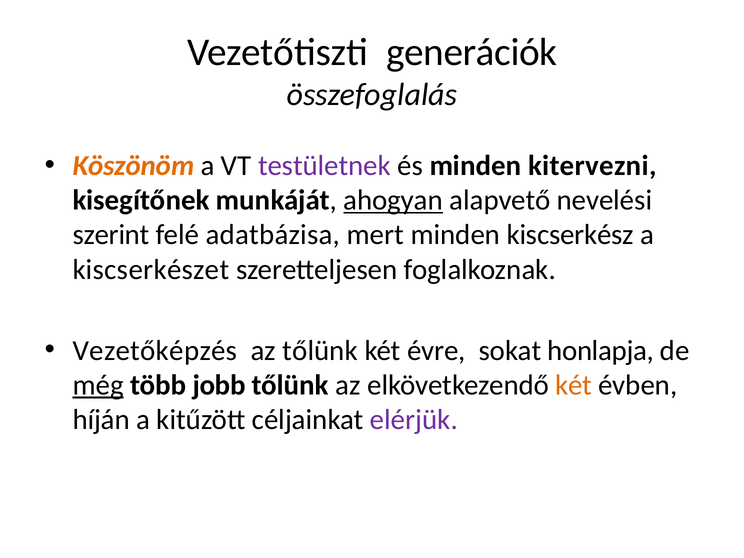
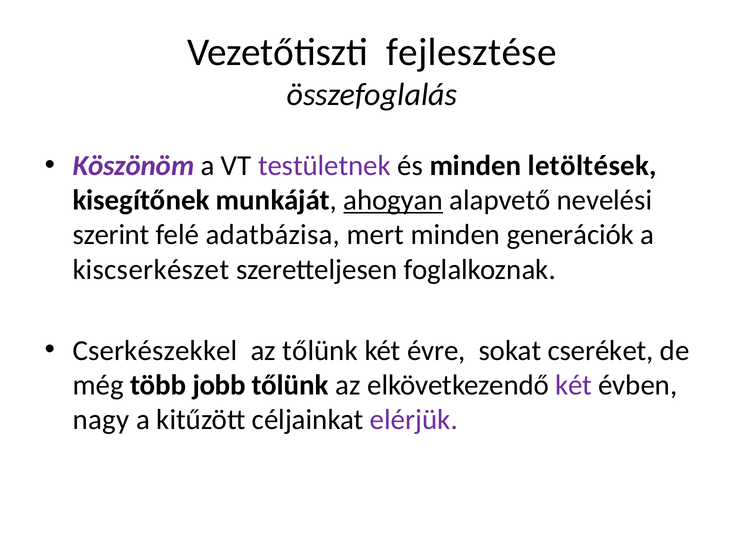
generációk: generációk -> fejlesztése
Köszönöm colour: orange -> purple
kitervezni: kitervezni -> letöltések
kiscserkész: kiscserkész -> generációk
Vezetőképzés: Vezetőképzés -> Cserkészekkel
honlapja: honlapja -> cseréket
még underline: present -> none
két at (574, 385) colour: orange -> purple
híján: híján -> nagy
